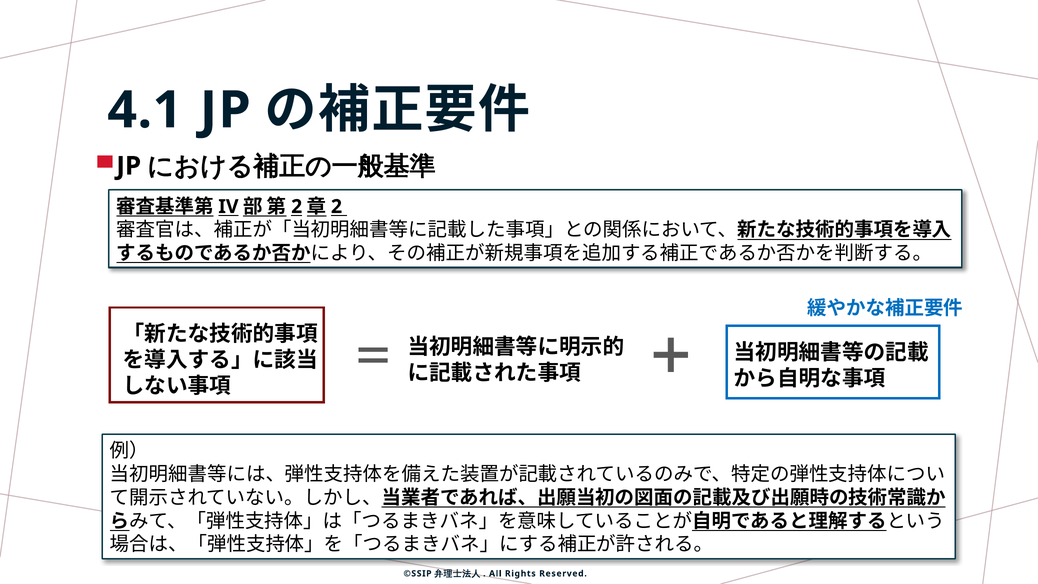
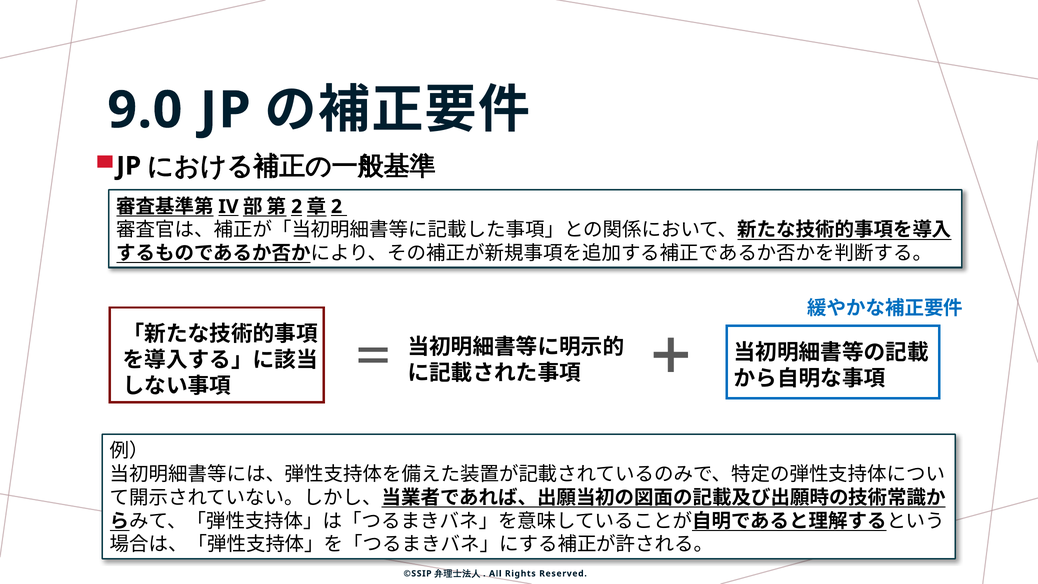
4.1: 4.1 -> 9.0
